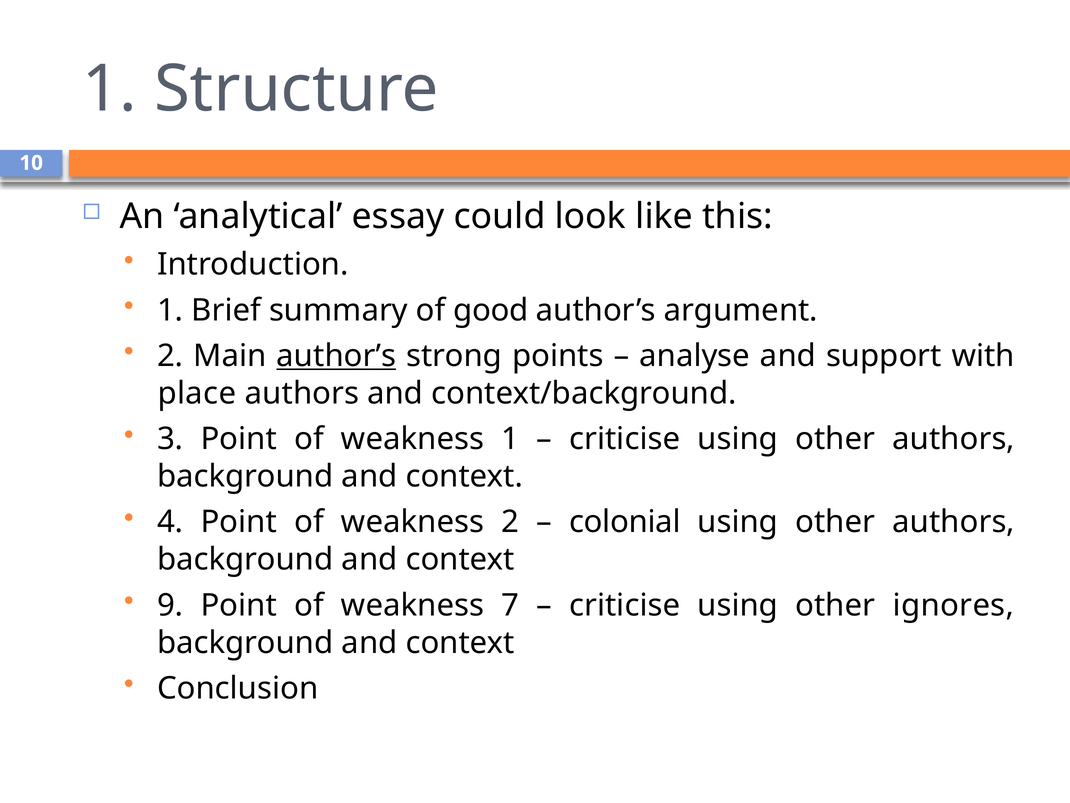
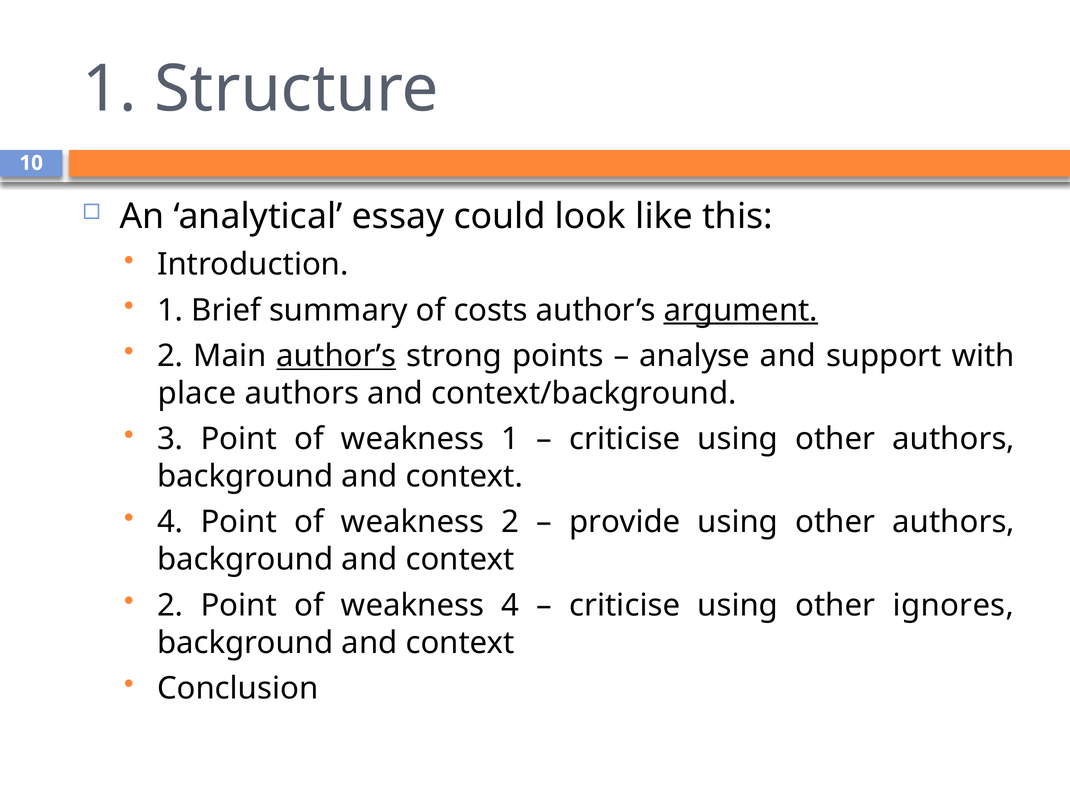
good: good -> costs
argument underline: none -> present
colonial: colonial -> provide
9 at (170, 605): 9 -> 2
weakness 7: 7 -> 4
